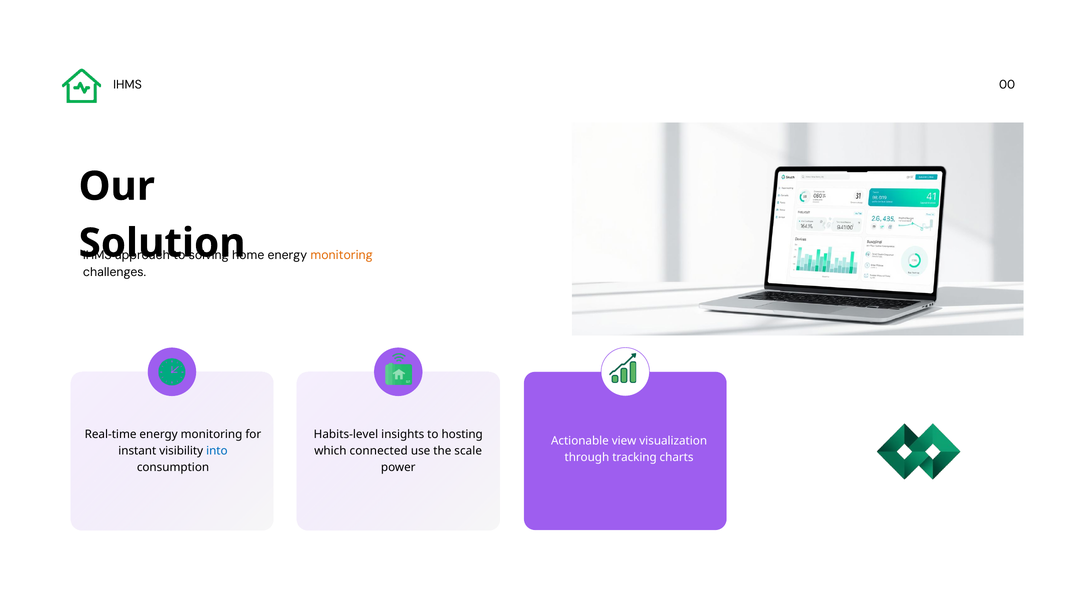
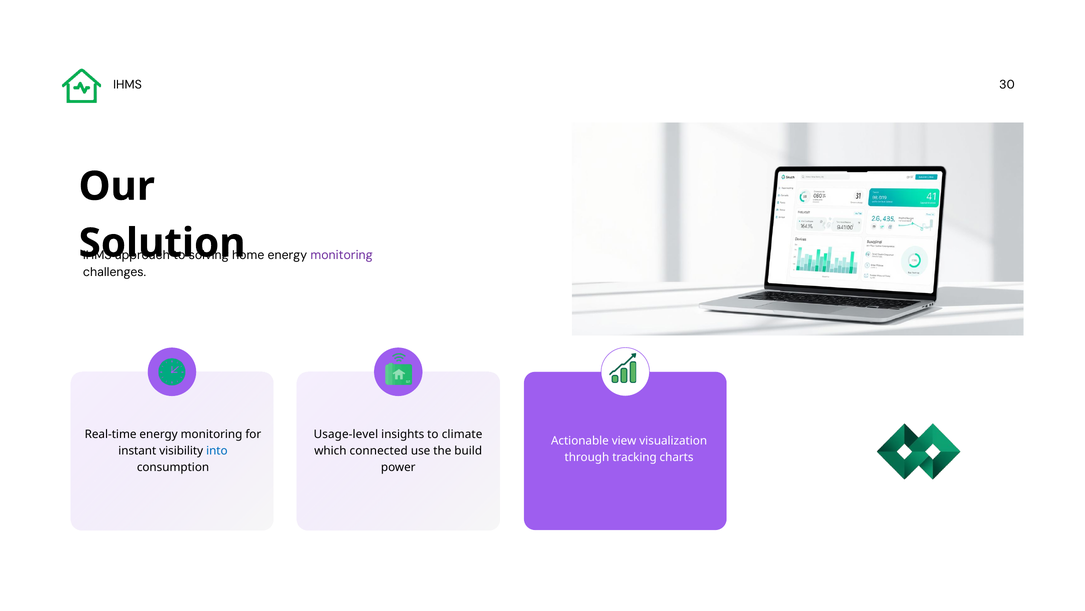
00: 00 -> 30
monitoring at (342, 255) colour: orange -> purple
Habits-level: Habits-level -> Usage-level
hosting: hosting -> climate
scale: scale -> build
